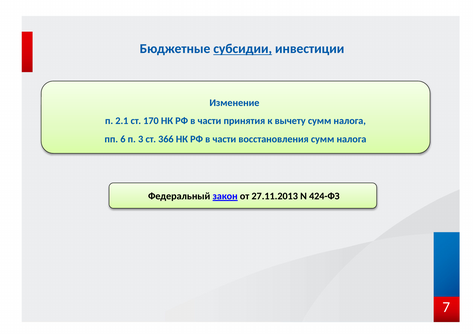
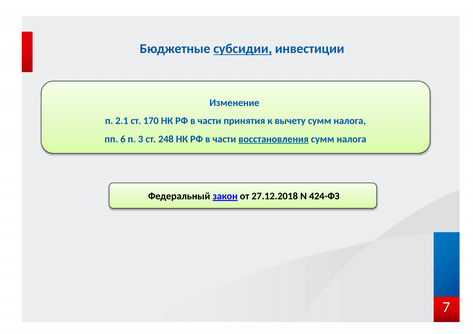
366: 366 -> 248
восстановления underline: none -> present
27.11.2013: 27.11.2013 -> 27.12.2018
